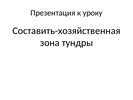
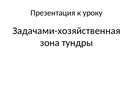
Составить-хозяйственная: Составить-хозяйственная -> Задачами-хозяйственная
